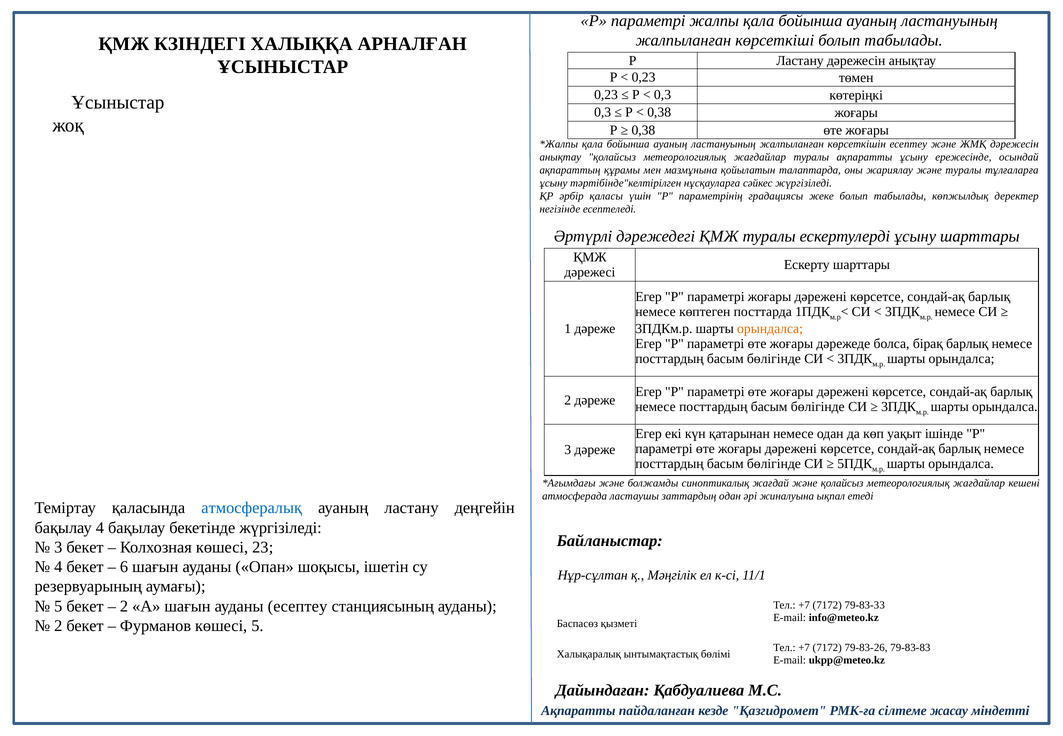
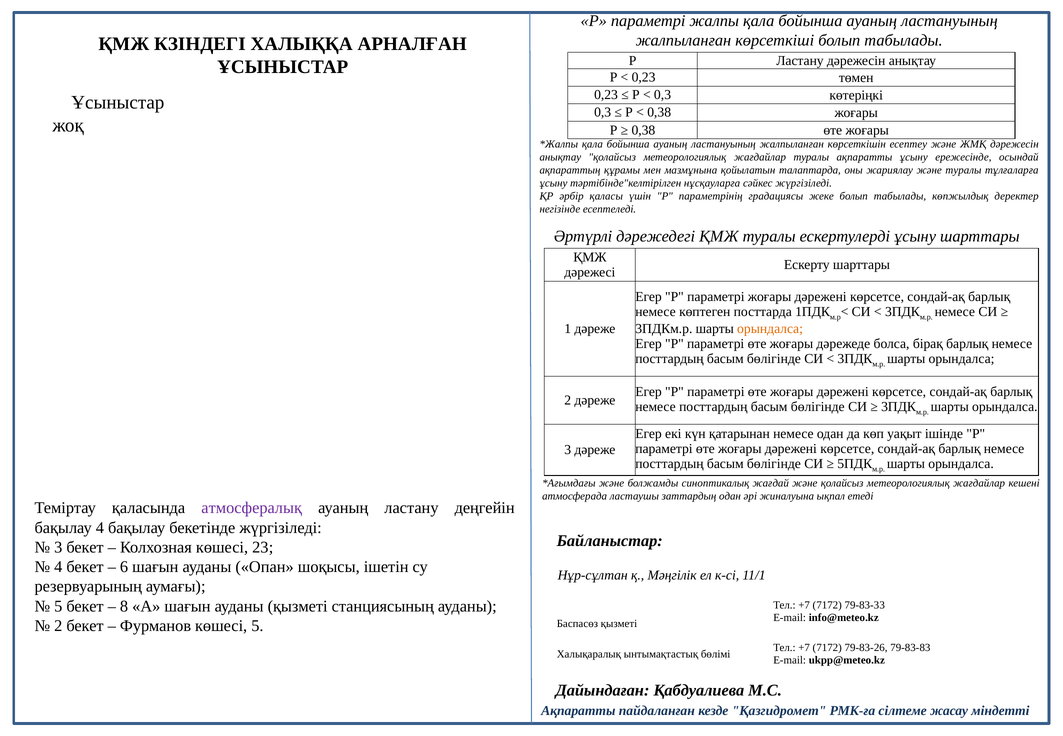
атмосфералық colour: blue -> purple
2 at (124, 606): 2 -> 8
ауданы есептеу: есептеу -> қызметі
